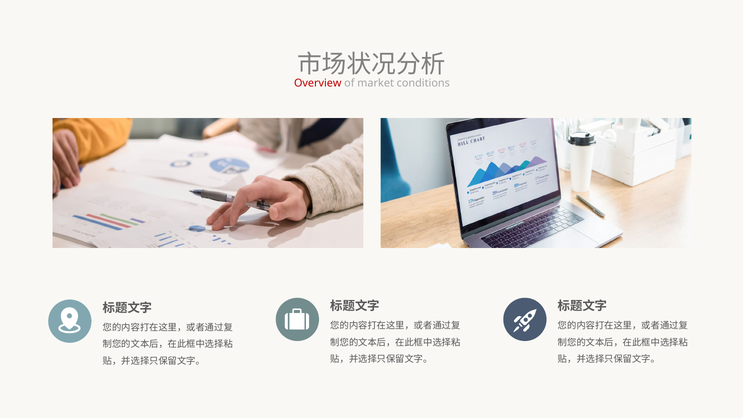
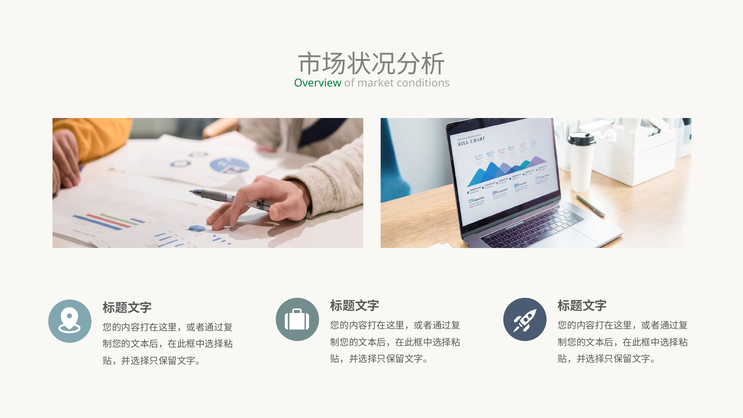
Overview colour: red -> green
